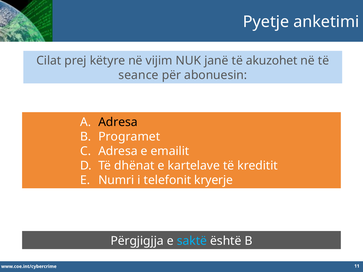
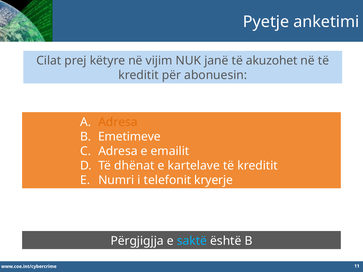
seance at (138, 75): seance -> kreditit
Adresa at (118, 122) colour: black -> orange
Programet: Programet -> Emetimeve
